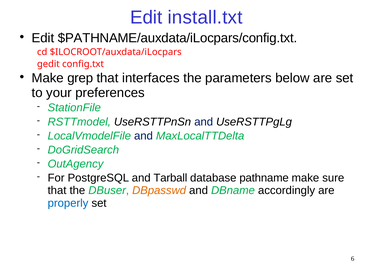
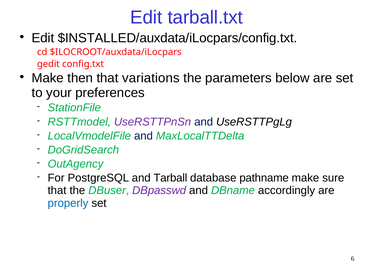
install.txt: install.txt -> tarball.txt
$PATHNAME/auxdata/iLocpars/config.txt: $PATHNAME/auxdata/iLocpars/config.txt -> $INSTALLED/auxdata/iLocpars/config.txt
grep: grep -> then
interfaces: interfaces -> variations
UseRSTTPnSn colour: black -> purple
DBpasswd colour: orange -> purple
